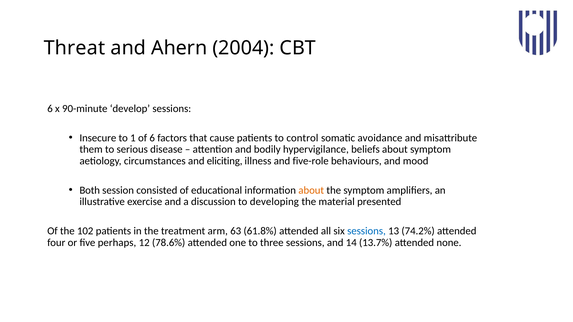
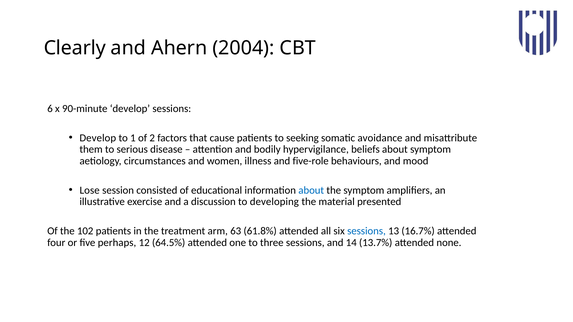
Threat: Threat -> Clearly
Insecure at (98, 138): Insecure -> Develop
of 6: 6 -> 2
control: control -> seeking
eliciting: eliciting -> women
Both: Both -> Lose
about at (311, 190) colour: orange -> blue
74.2%: 74.2% -> 16.7%
78.6%: 78.6% -> 64.5%
